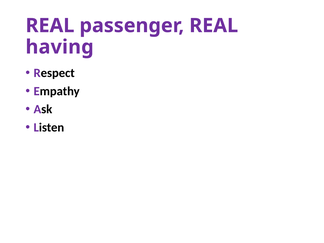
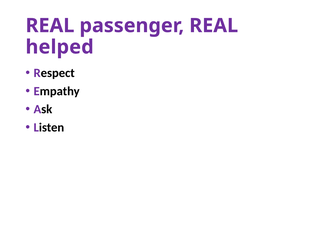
having: having -> helped
